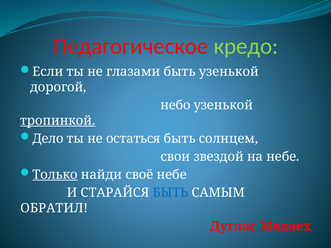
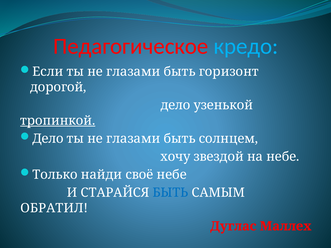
кредо colour: light green -> light blue
быть узенькой: узенькой -> горизонт
небо at (175, 105): небо -> дело
остаться at (133, 139): остаться -> глазами
свои: свои -> хочу
Только underline: present -> none
